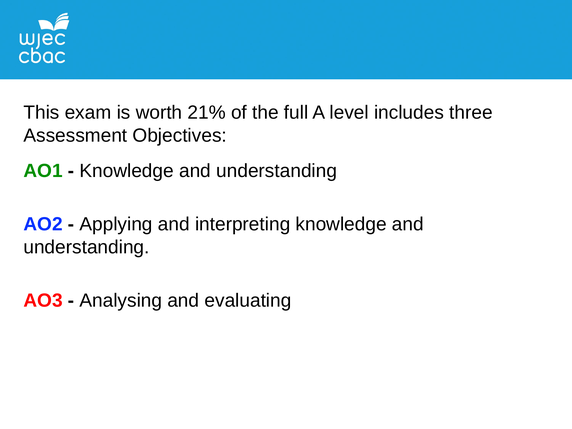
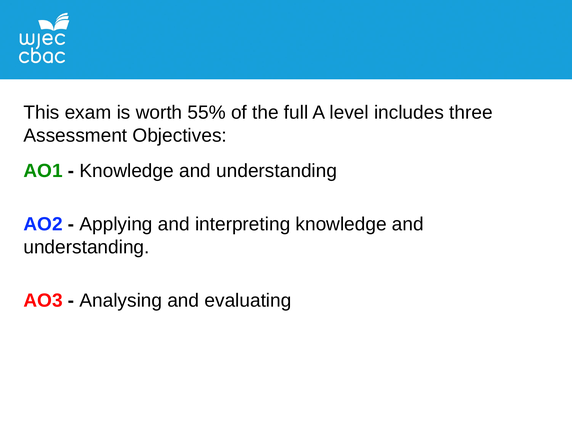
21%: 21% -> 55%
